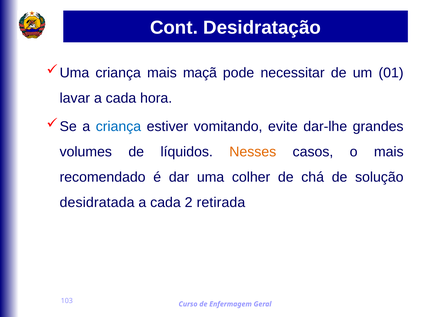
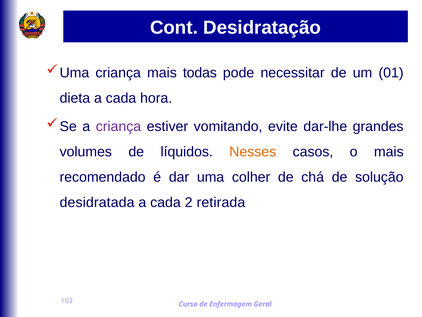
maçã: maçã -> todas
lavar: lavar -> dieta
criança at (118, 126) colour: blue -> purple
